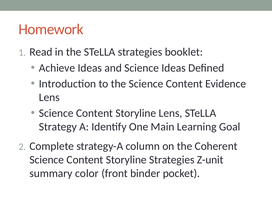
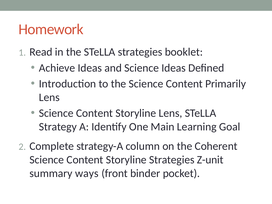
Evidence: Evidence -> Primarily
color: color -> ways
